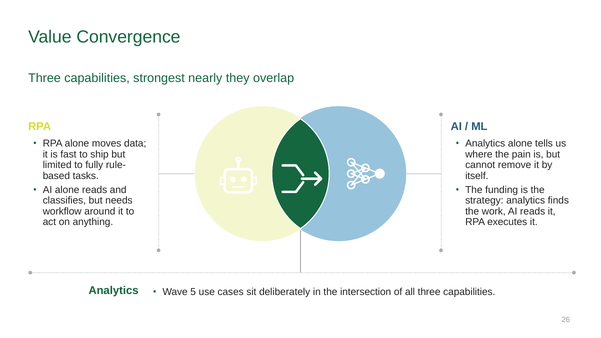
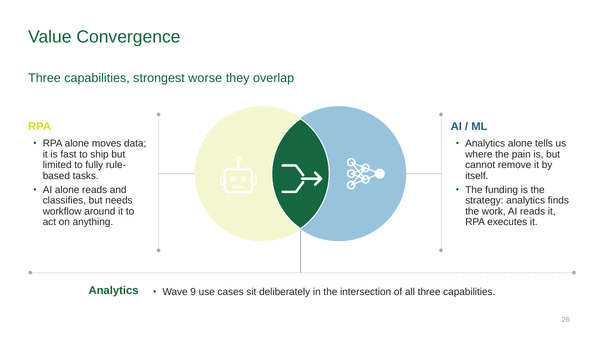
nearly: nearly -> worse
5: 5 -> 9
